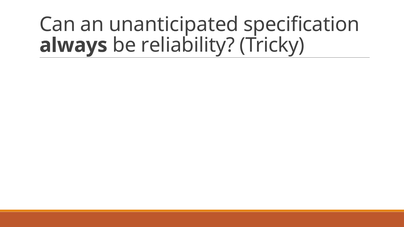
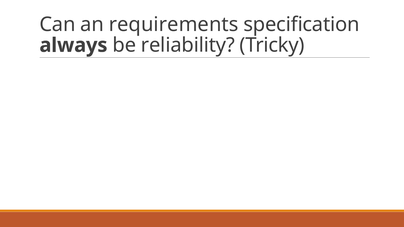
unanticipated: unanticipated -> requirements
